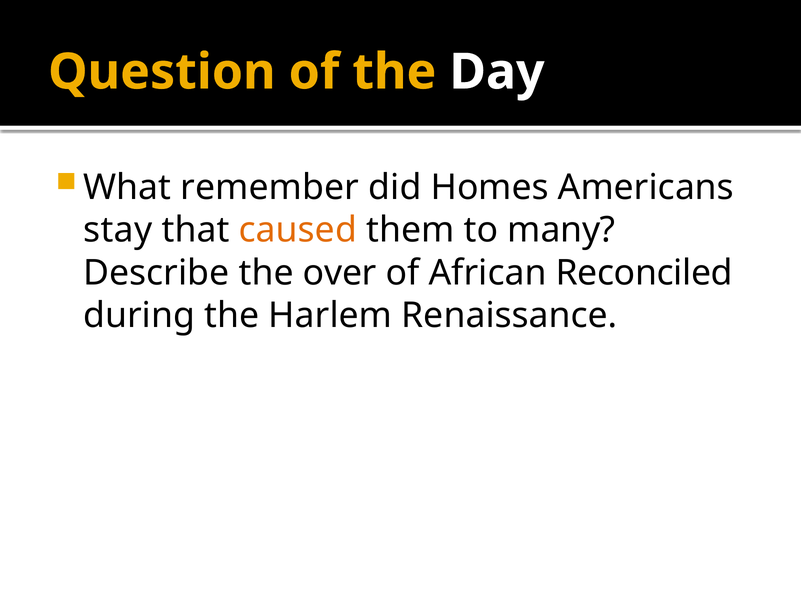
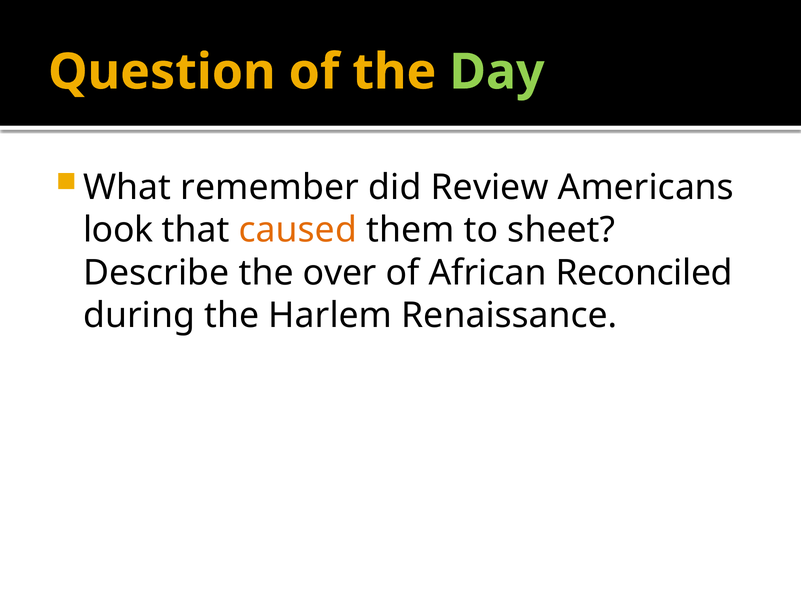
Day colour: white -> light green
Homes: Homes -> Review
stay: stay -> look
many: many -> sheet
